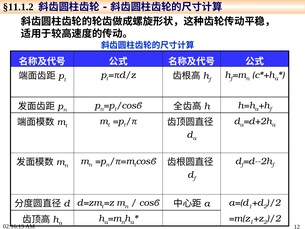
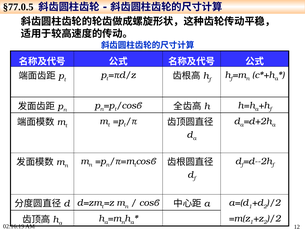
§11.1.2: §11.1.2 -> §77.0.5
